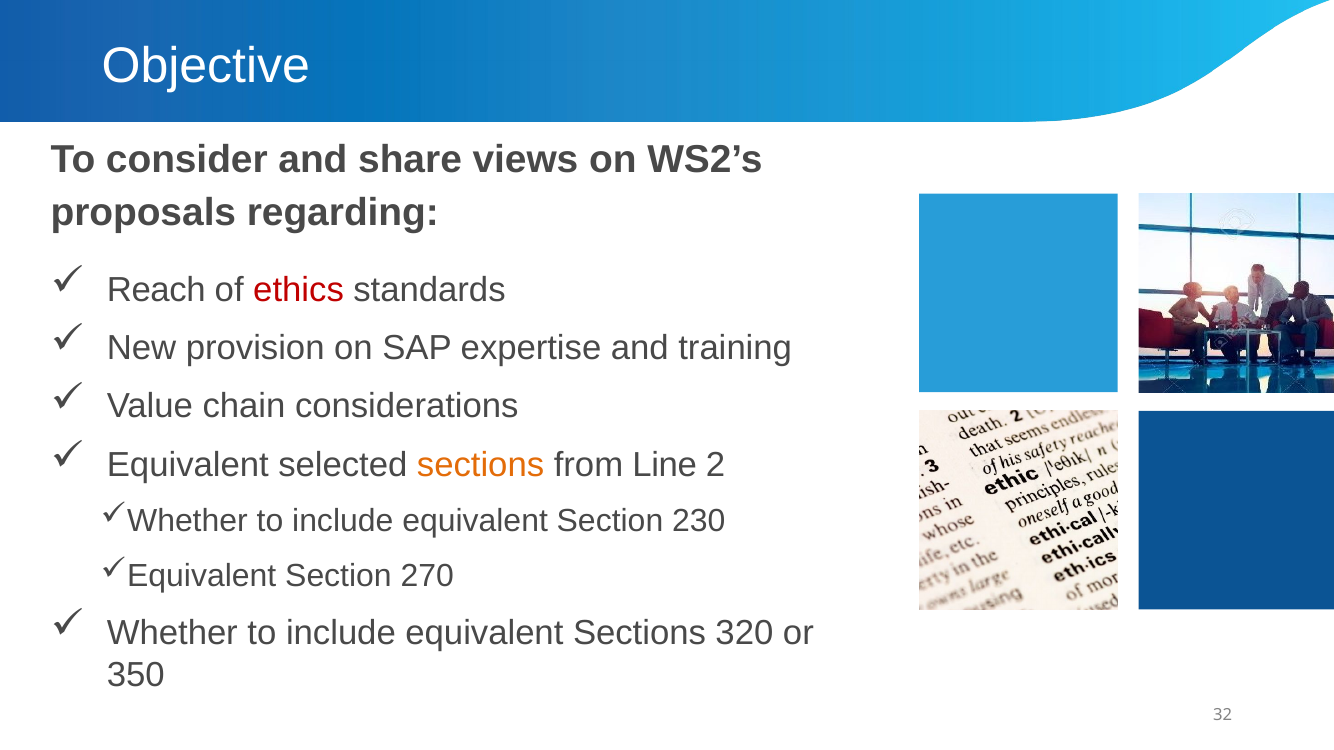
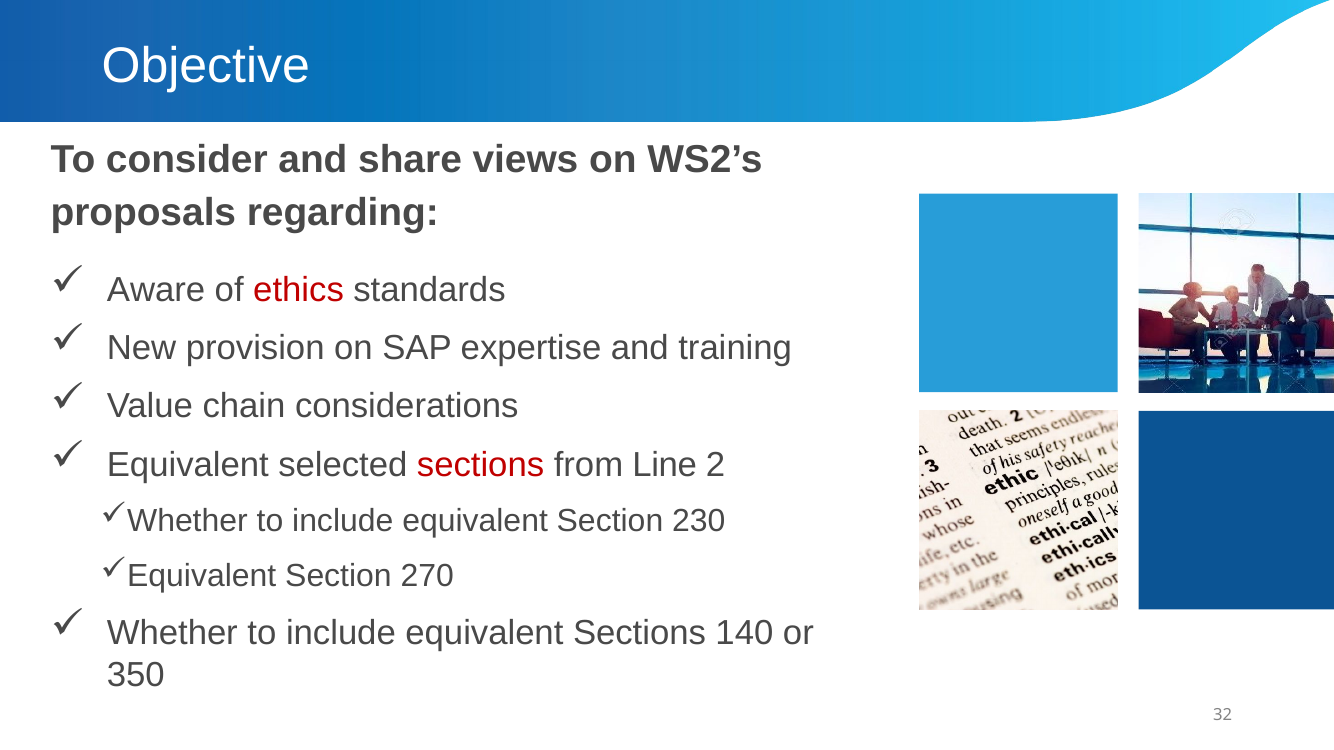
Reach: Reach -> Aware
sections at (481, 465) colour: orange -> red
320: 320 -> 140
